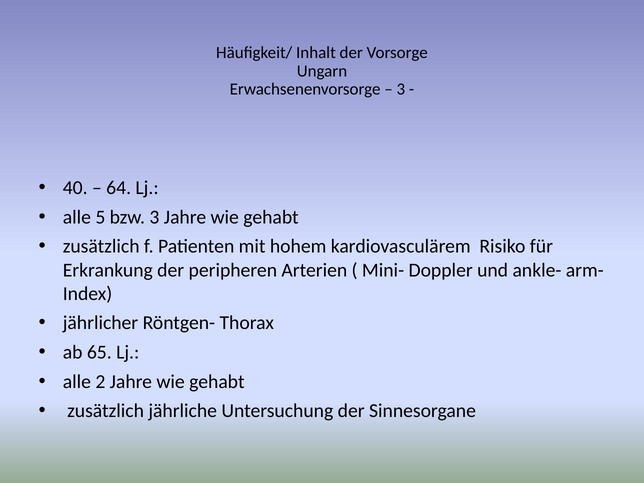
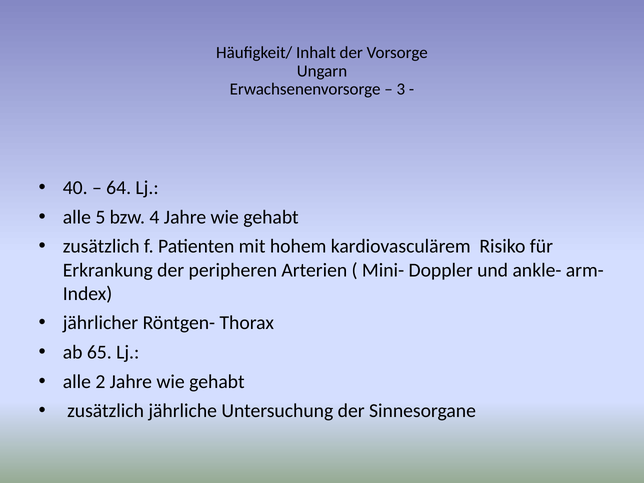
bzw 3: 3 -> 4
